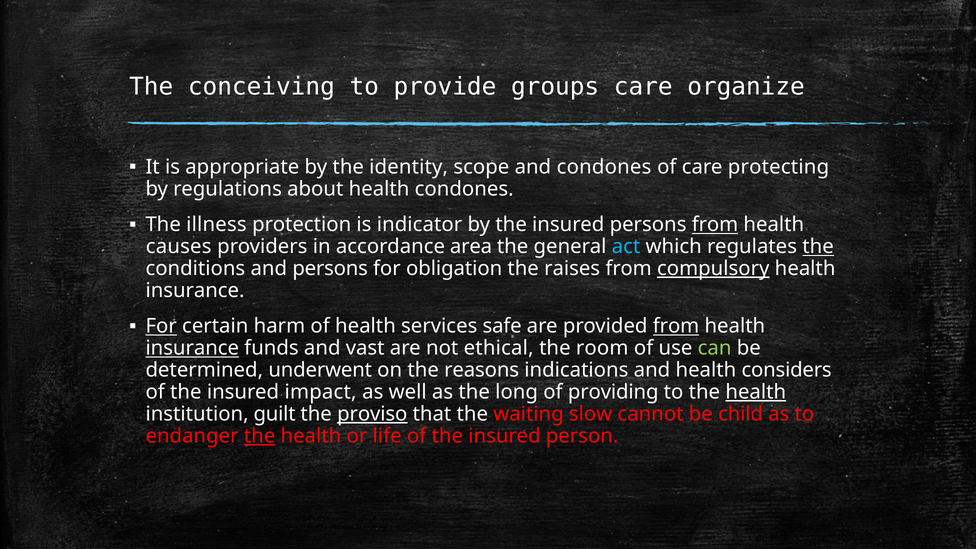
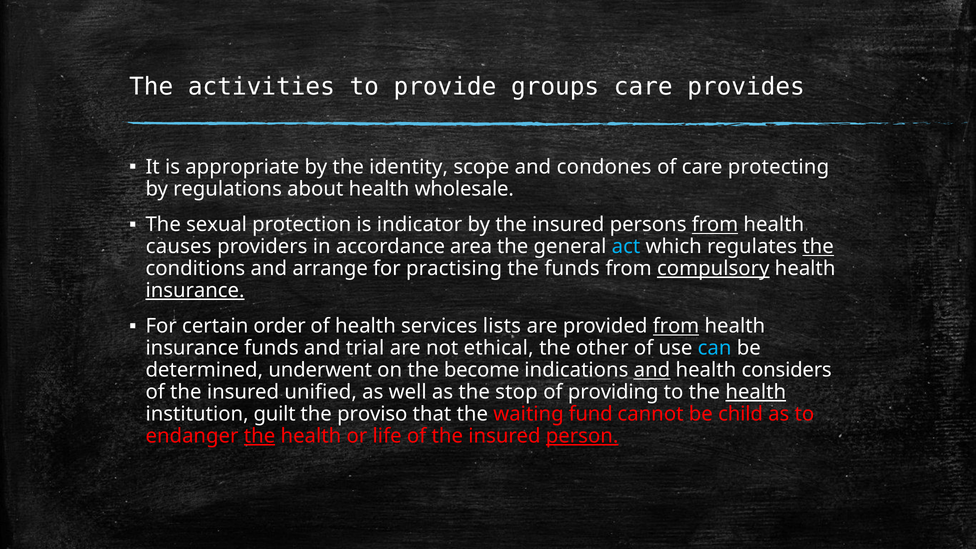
conceiving: conceiving -> activities
organize: organize -> provides
health condones: condones -> wholesale
illness: illness -> sexual
and persons: persons -> arrange
obligation: obligation -> practising
the raises: raises -> funds
insurance at (195, 291) underline: none -> present
For at (161, 326) underline: present -> none
harm: harm -> order
safe: safe -> lists
insurance at (192, 348) underline: present -> none
vast: vast -> trial
room: room -> other
can colour: light green -> light blue
reasons: reasons -> become
and at (652, 370) underline: none -> present
impact: impact -> unified
long: long -> stop
proviso underline: present -> none
slow: slow -> fund
person underline: none -> present
